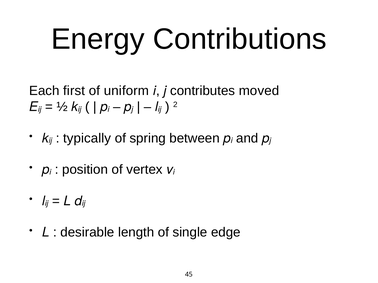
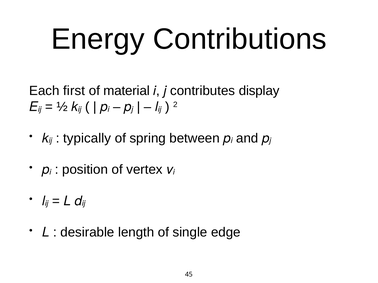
uniform: uniform -> material
moved: moved -> display
